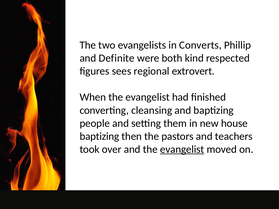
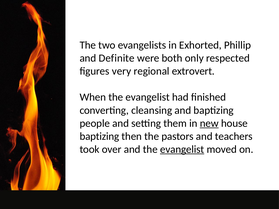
Converts: Converts -> Exhorted
kind: kind -> only
sees: sees -> very
new underline: none -> present
